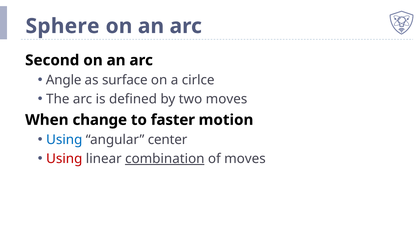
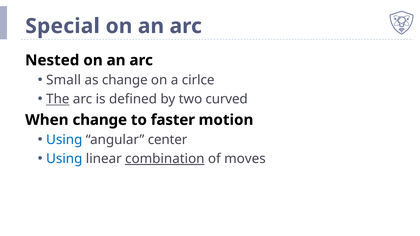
Sphere: Sphere -> Special
Second: Second -> Nested
Angle: Angle -> Small
as surface: surface -> change
The underline: none -> present
two moves: moves -> curved
Using at (64, 159) colour: red -> blue
